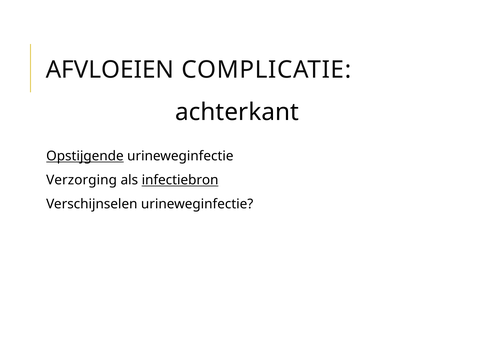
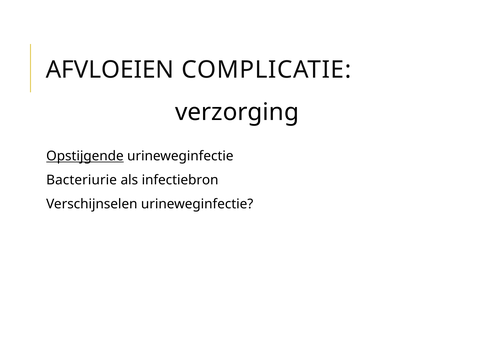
achterkant: achterkant -> verzorging
Verzorging: Verzorging -> Bacteriurie
infectiebron underline: present -> none
